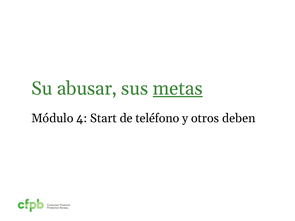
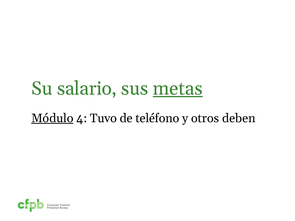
abusar: abusar -> salario
Módulo underline: none -> present
Start: Start -> Tuvo
